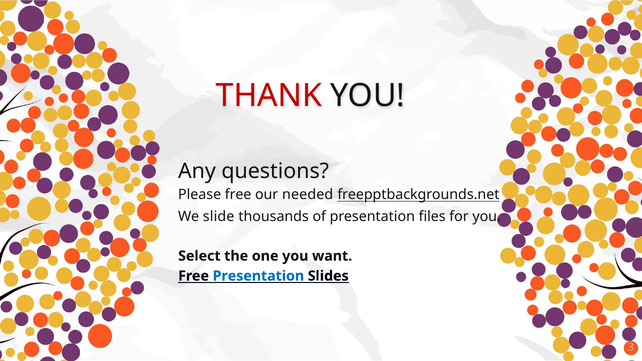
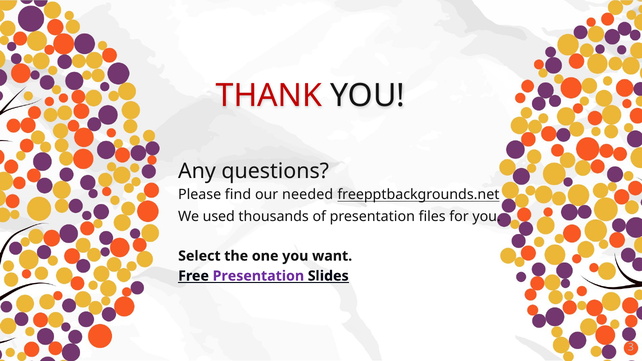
Please free: free -> find
slide: slide -> used
Presentation at (258, 276) colour: blue -> purple
